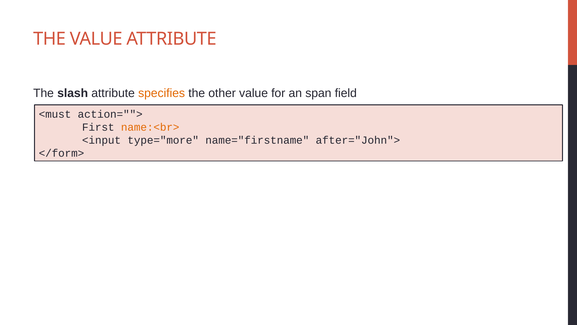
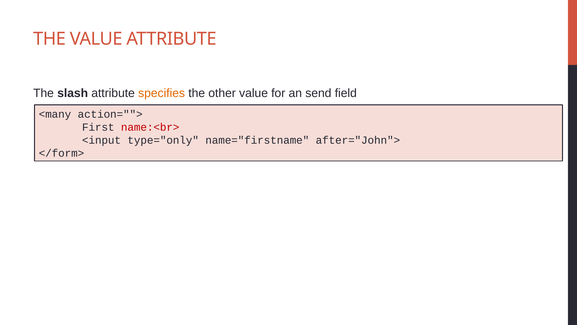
span: span -> send
<must: <must -> <many
name:<br> colour: orange -> red
type="more: type="more -> type="only
